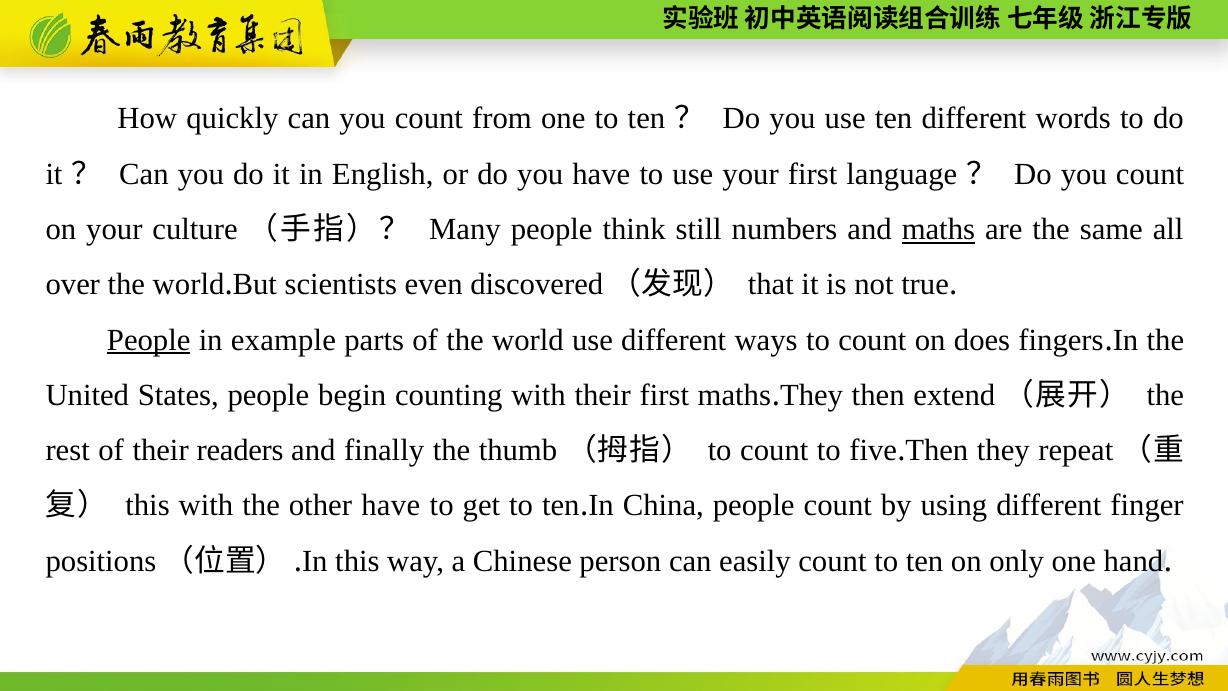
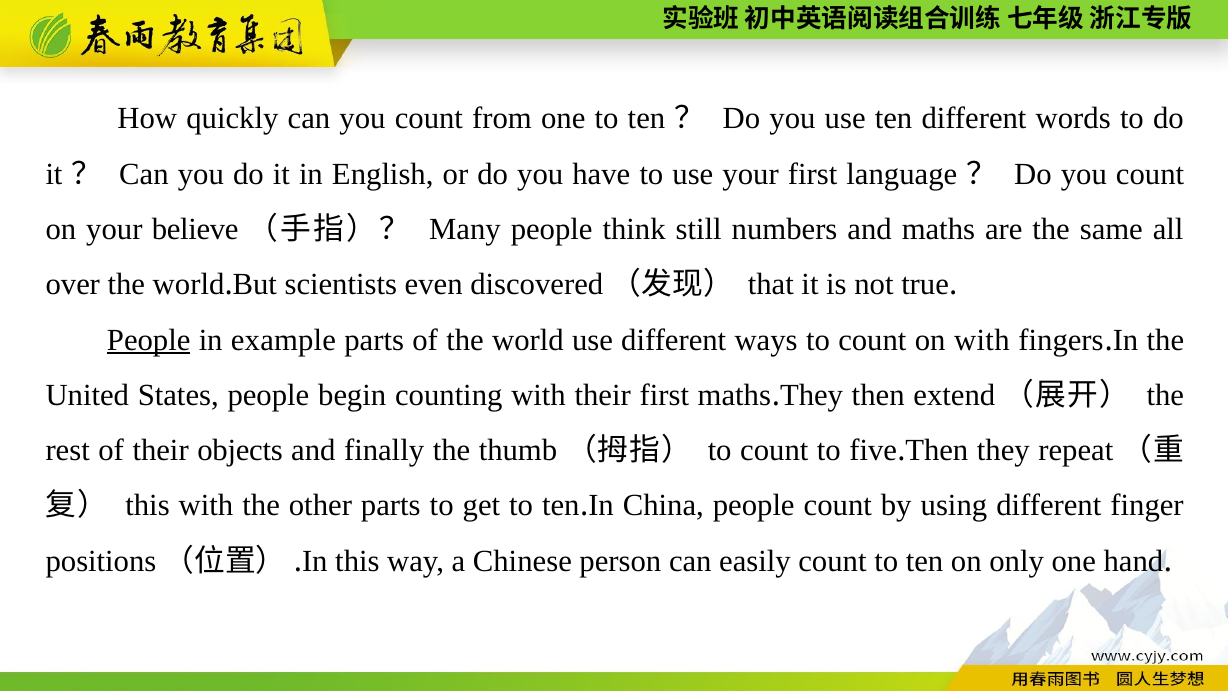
culture: culture -> believe
maths at (938, 229) underline: present -> none
on does: does -> with
readers: readers -> objects
other have: have -> parts
